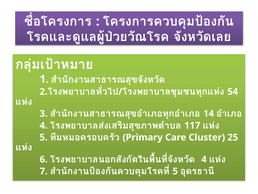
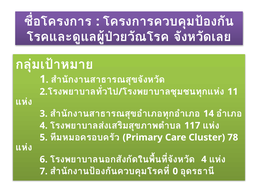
54: 54 -> 11
25: 25 -> 78
5 at (175, 171): 5 -> 0
